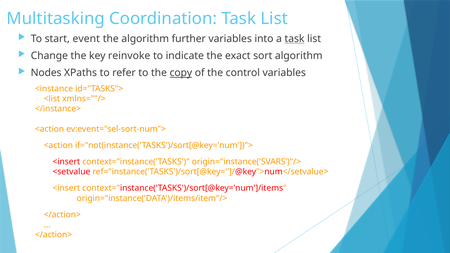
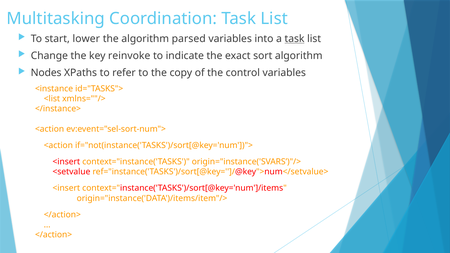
event: event -> lower
further: further -> parsed
copy underline: present -> none
